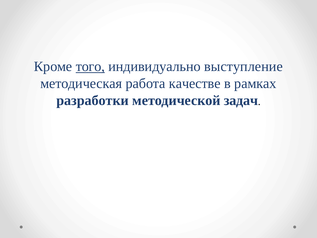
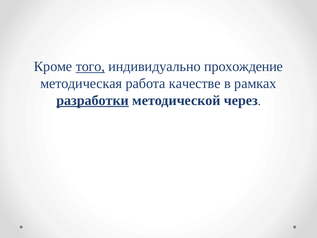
выступление: выступление -> прохождение
разработки underline: none -> present
задач: задач -> через
